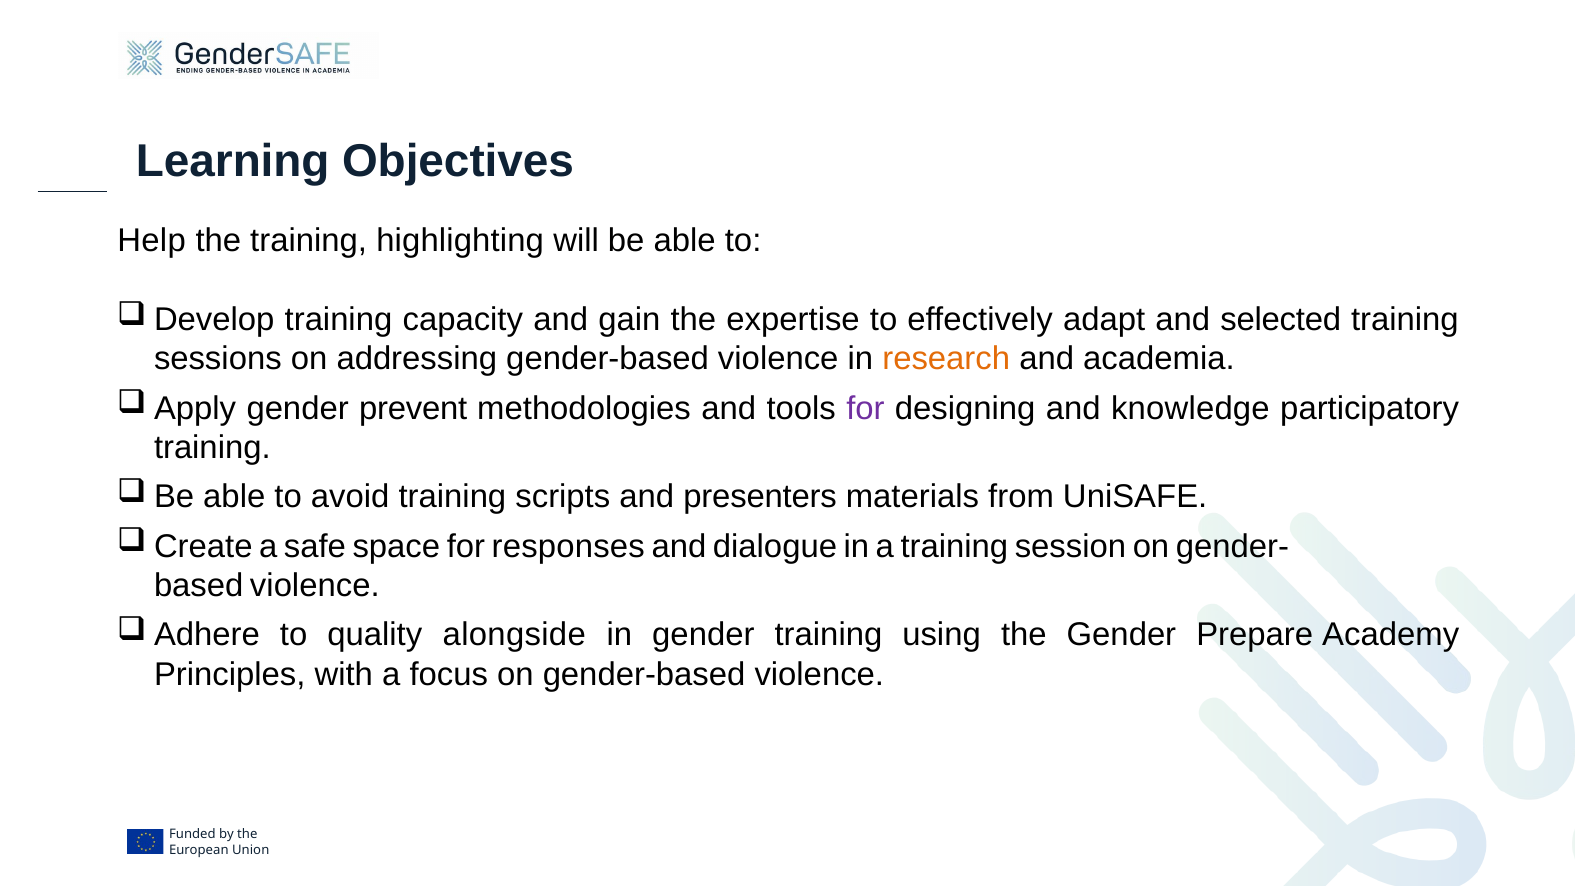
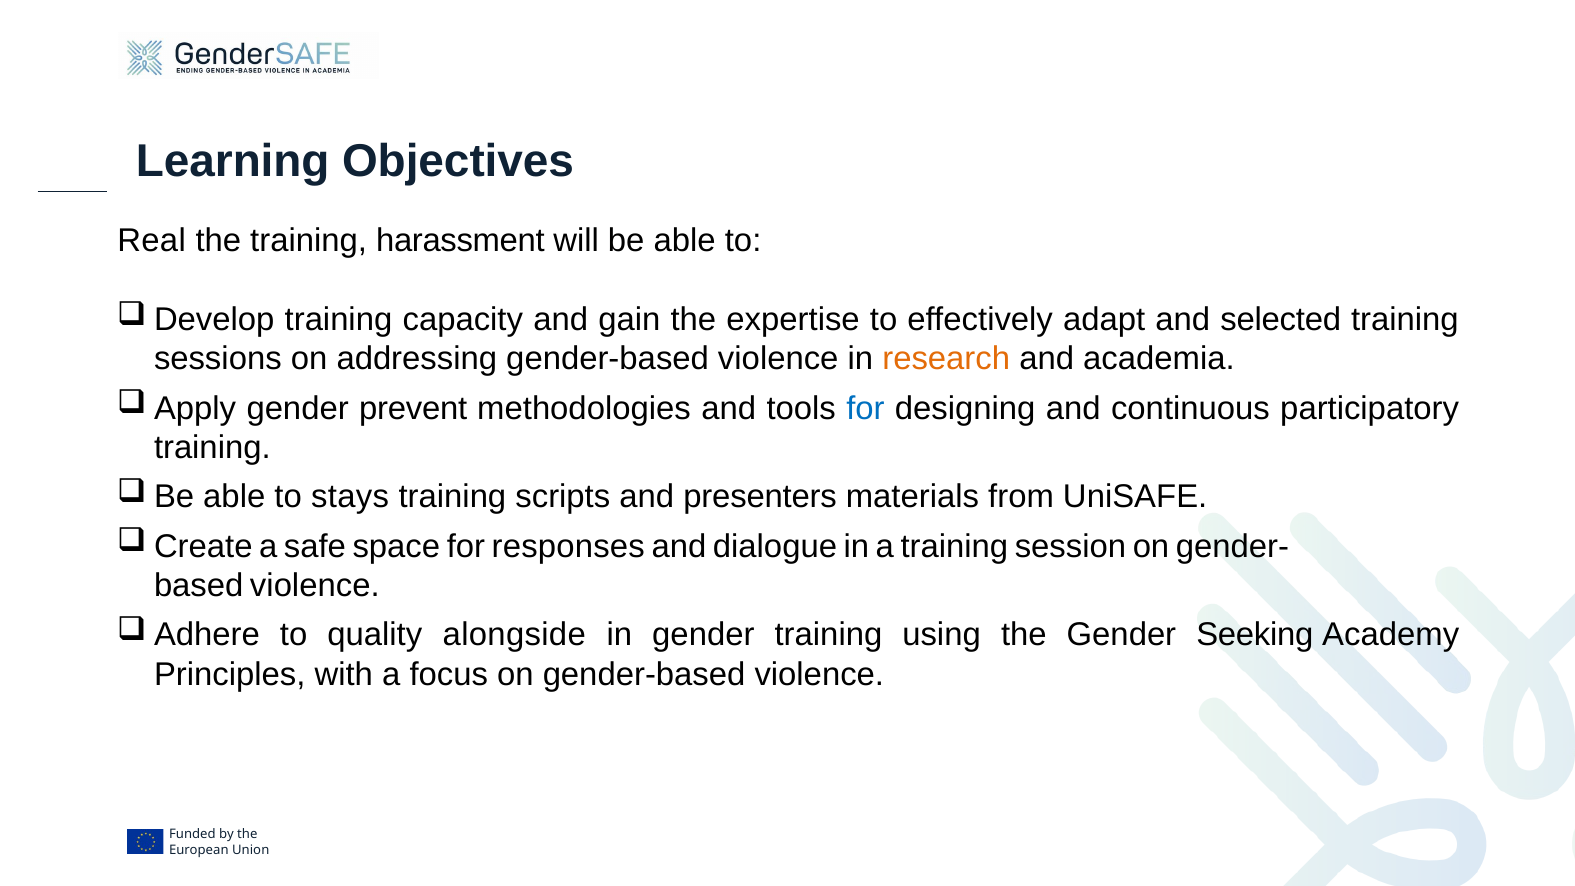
Help: Help -> Real
highlighting: highlighting -> harassment
for at (865, 408) colour: purple -> blue
knowledge: knowledge -> continuous
avoid: avoid -> stays
Prepare: Prepare -> Seeking
